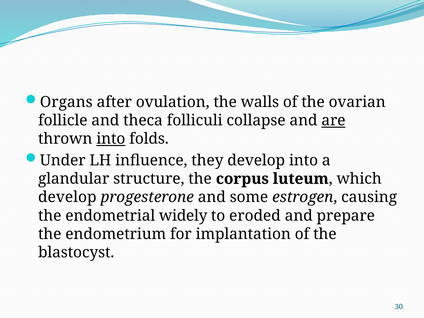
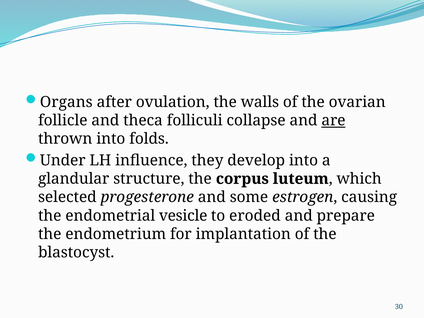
into at (111, 139) underline: present -> none
develop at (67, 197): develop -> selected
widely: widely -> vesicle
